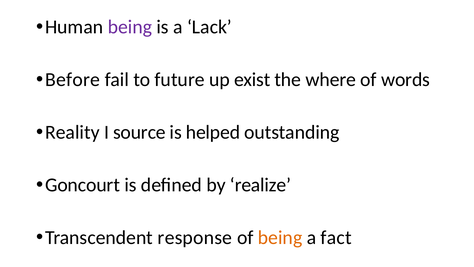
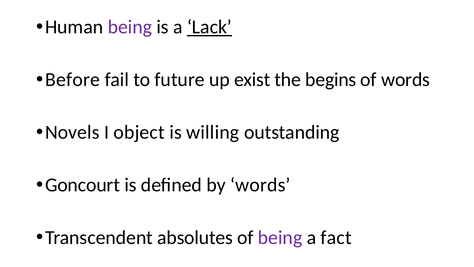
Lack underline: none -> present
where: where -> begins
Reality: Reality -> Novels
source: source -> object
helped: helped -> willing
by realize: realize -> words
response: response -> absolutes
being at (280, 237) colour: orange -> purple
